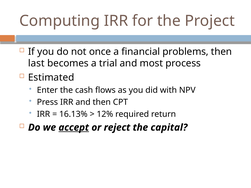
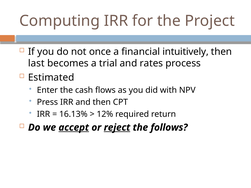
problems: problems -> intuitively
most: most -> rates
reject underline: none -> present
capital: capital -> follows
